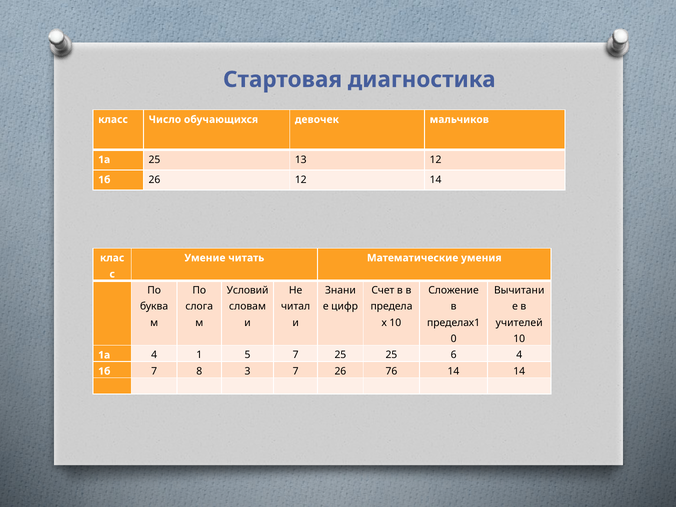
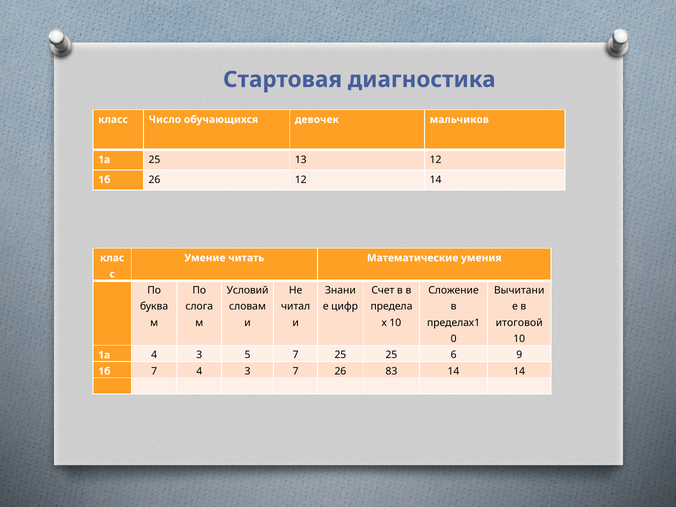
учителей: учителей -> итоговой
1 at (199, 355): 1 -> 3
6 4: 4 -> 9
7 8: 8 -> 4
76: 76 -> 83
